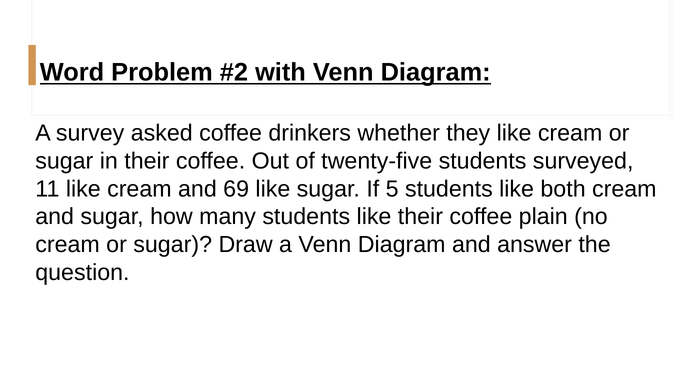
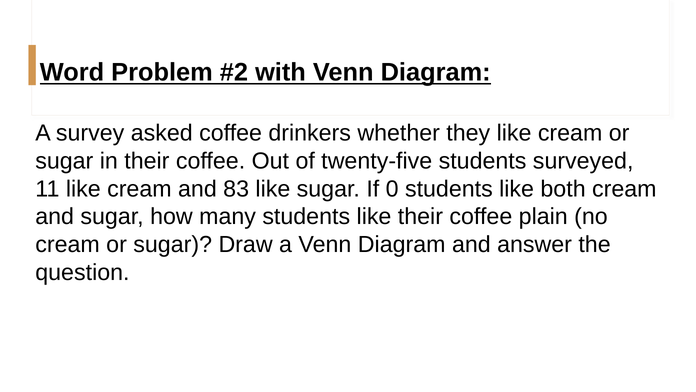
69: 69 -> 83
5: 5 -> 0
